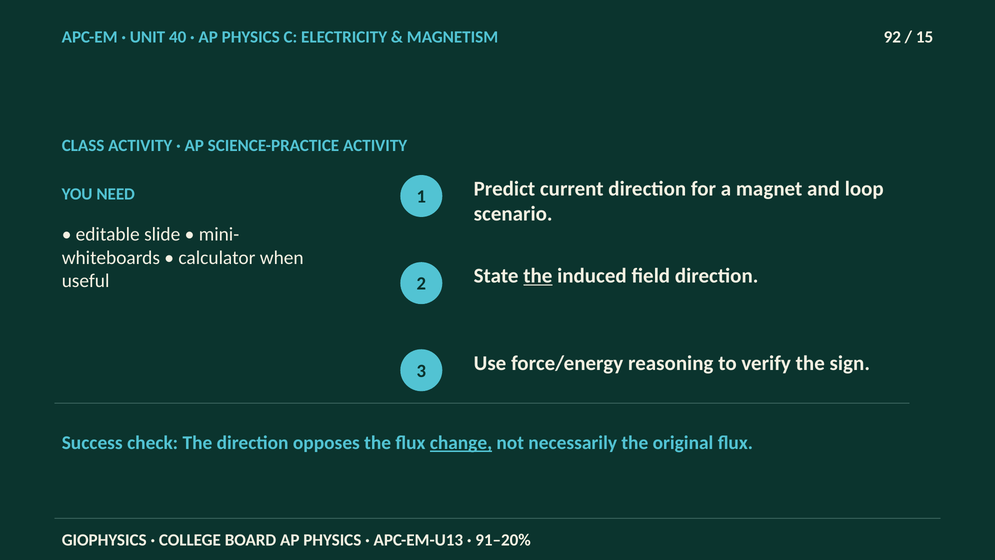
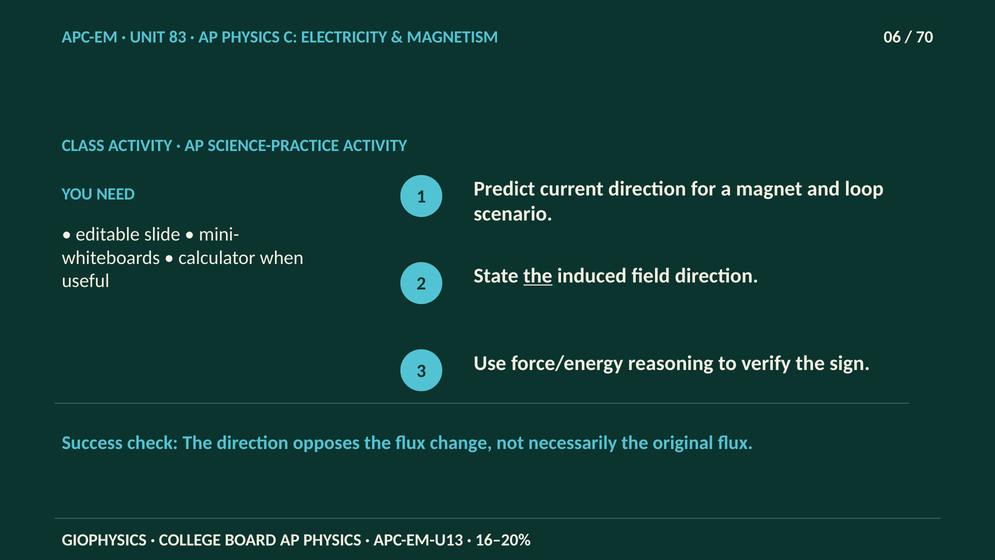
40: 40 -> 83
92: 92 -> 06
15: 15 -> 70
change underline: present -> none
91–20%: 91–20% -> 16–20%
